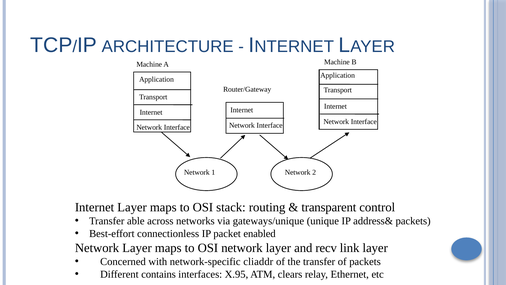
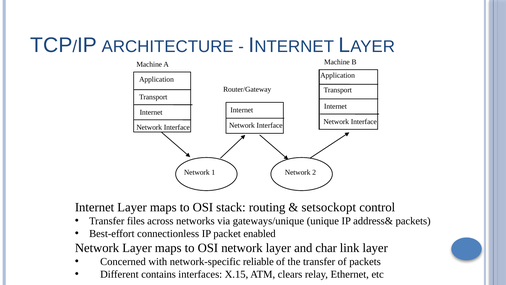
transparent: transparent -> setsockopt
able: able -> files
recv: recv -> char
cliaddr: cliaddr -> reliable
X.95: X.95 -> X.15
